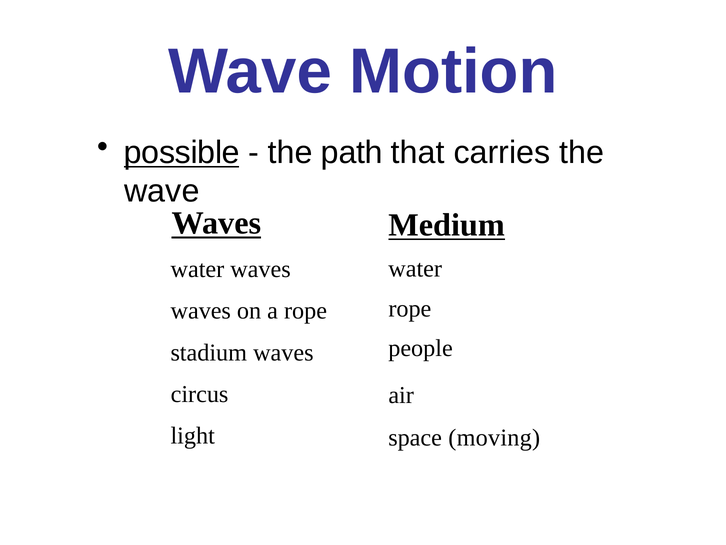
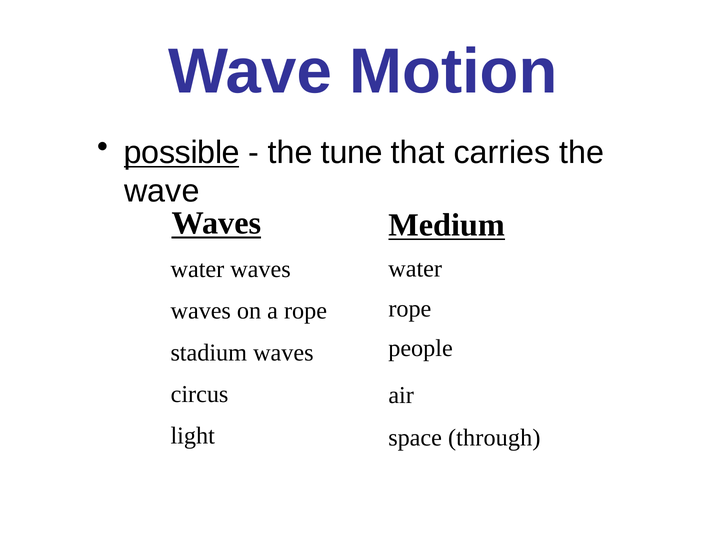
path: path -> tune
moving: moving -> through
